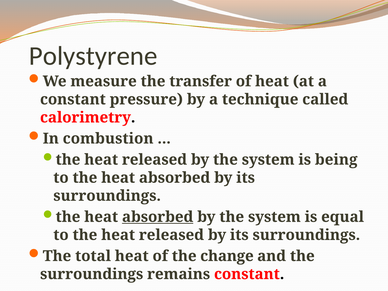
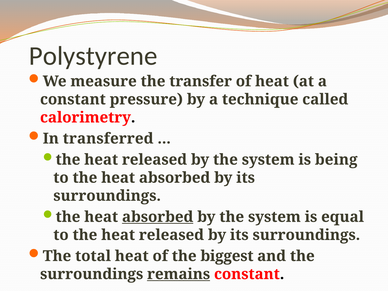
combustion: combustion -> transferred
change: change -> biggest
remains underline: none -> present
